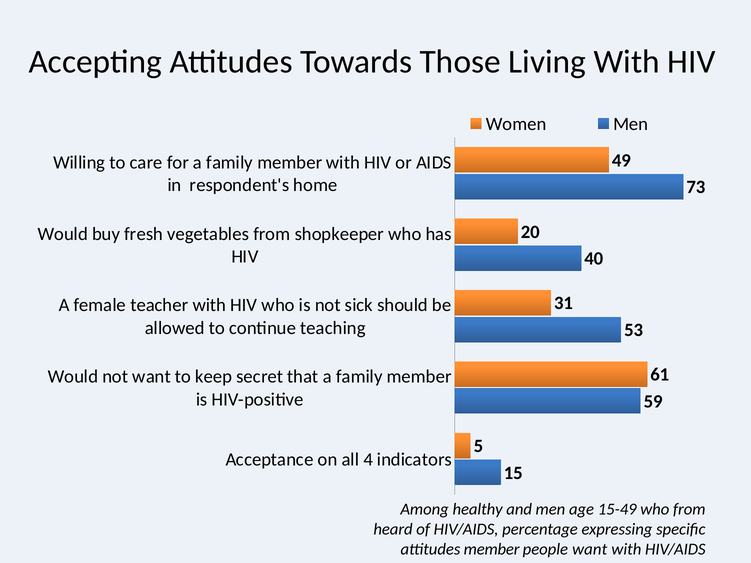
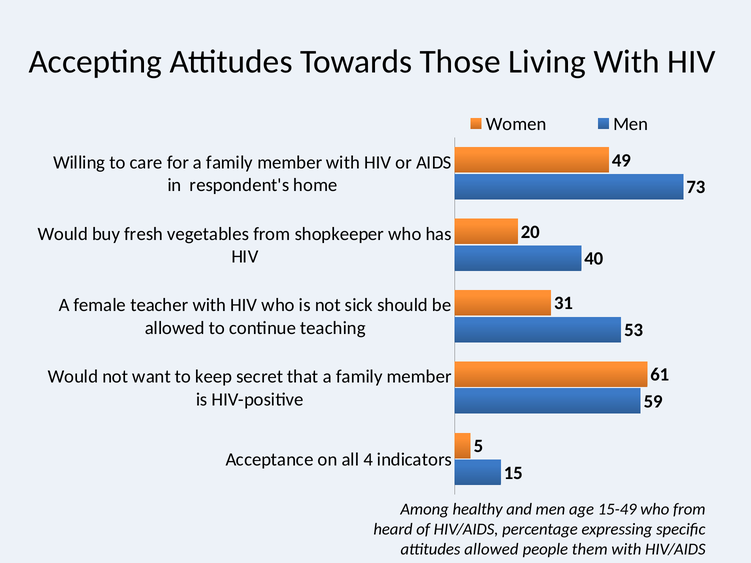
attitudes member: member -> allowed
people want: want -> them
